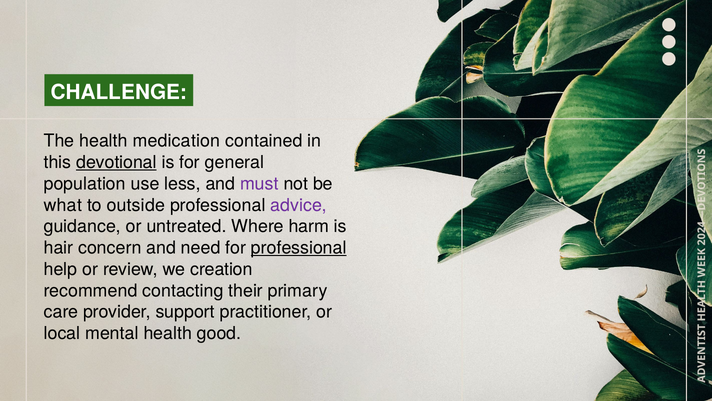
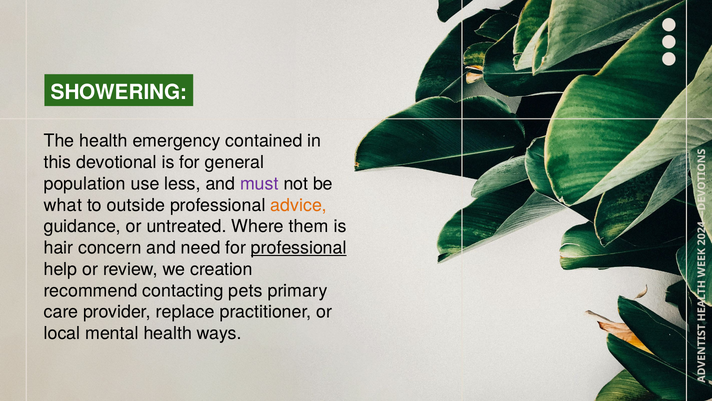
CHALLENGE: CHALLENGE -> SHOWERING
medication: medication -> emergency
devotional underline: present -> none
advice colour: purple -> orange
harm: harm -> them
their: their -> pets
support: support -> replace
good: good -> ways
